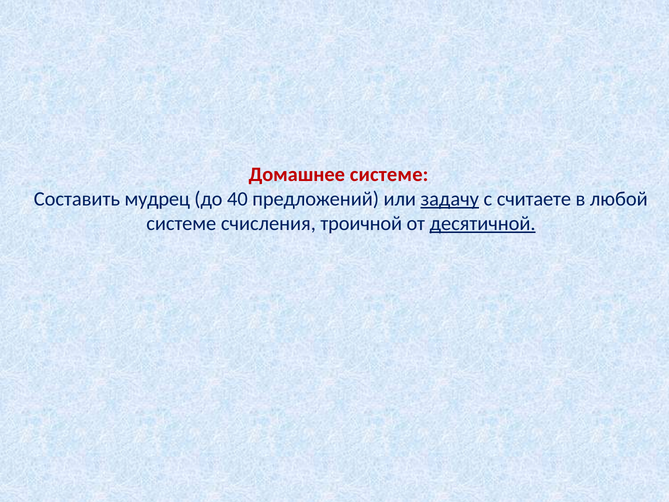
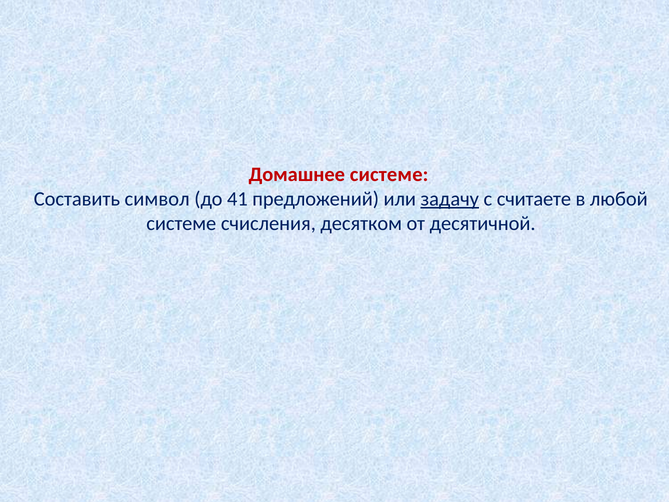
мудрец: мудрец -> символ
40: 40 -> 41
троичной: троичной -> десятком
десятичной underline: present -> none
